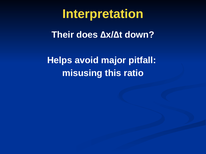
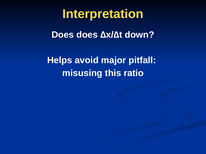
Their at (63, 35): Their -> Does
